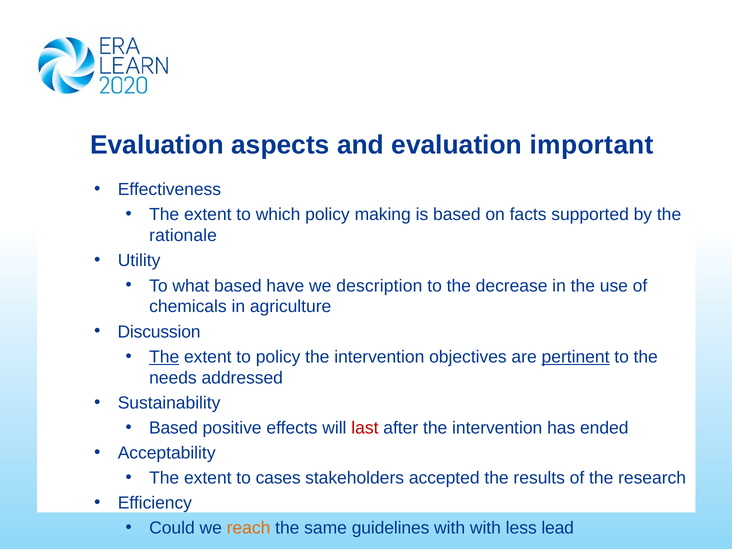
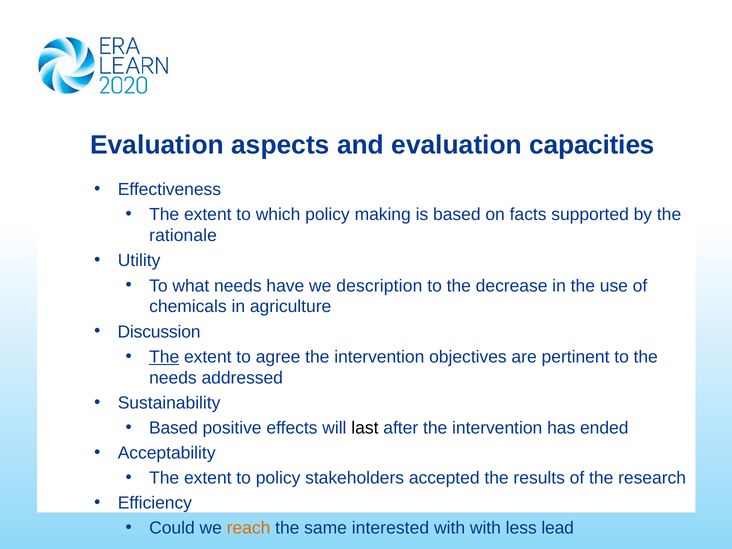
important: important -> capacities
what based: based -> needs
to policy: policy -> agree
pertinent underline: present -> none
last colour: red -> black
to cases: cases -> policy
guidelines: guidelines -> interested
